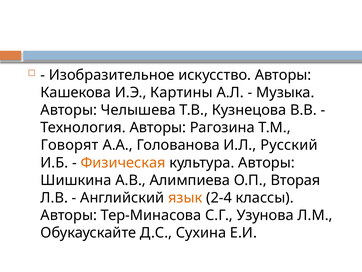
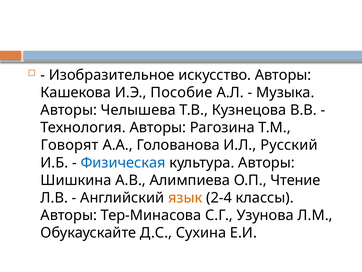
Картины: Картины -> Пособие
Физическая colour: orange -> blue
Вторая: Вторая -> Чтение
